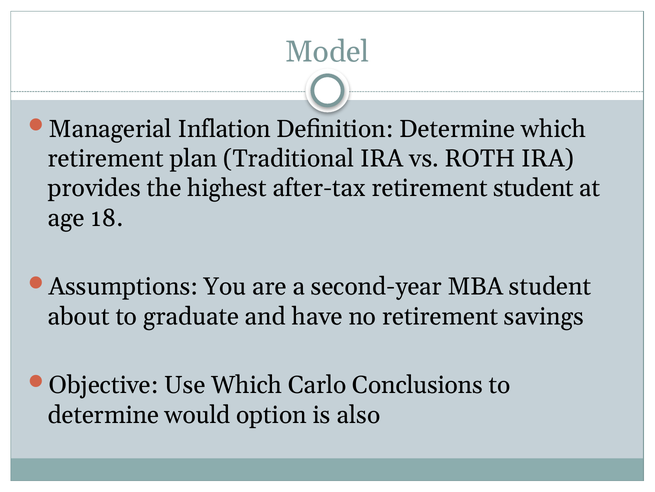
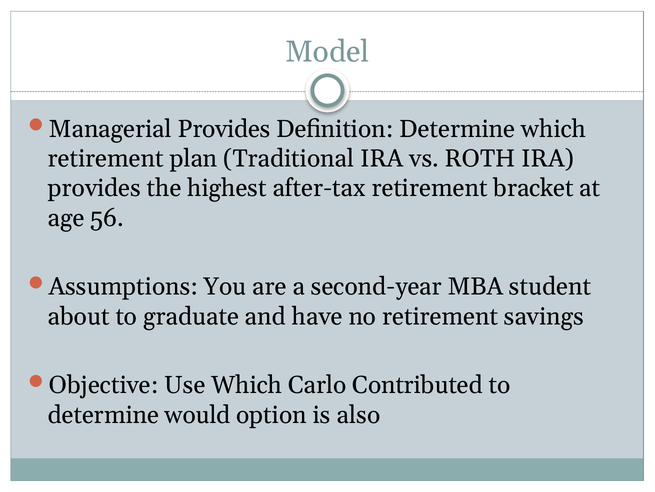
Managerial Inflation: Inflation -> Provides
retirement student: student -> bracket
18: 18 -> 56
Conclusions: Conclusions -> Contributed
